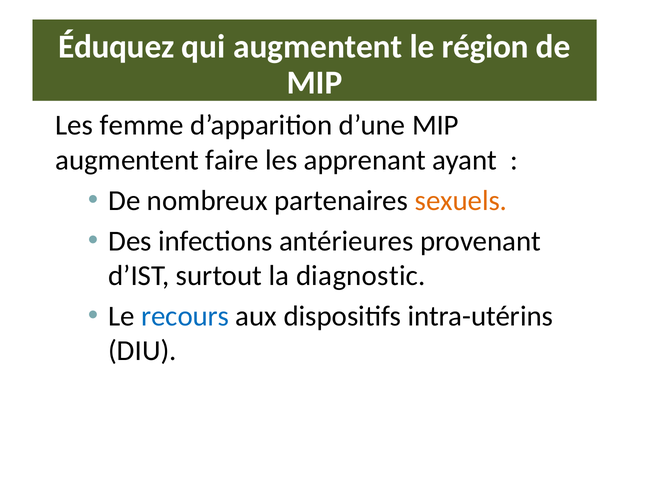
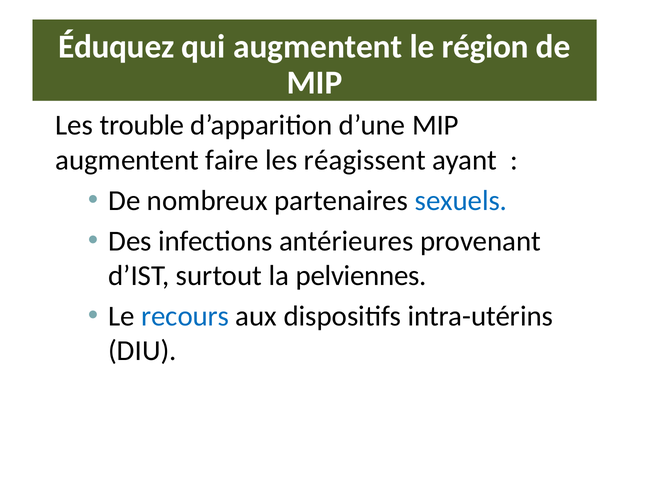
femme: femme -> trouble
apprenant: apprenant -> réagissent
sexuels colour: orange -> blue
diagnostic: diagnostic -> pelviennes
